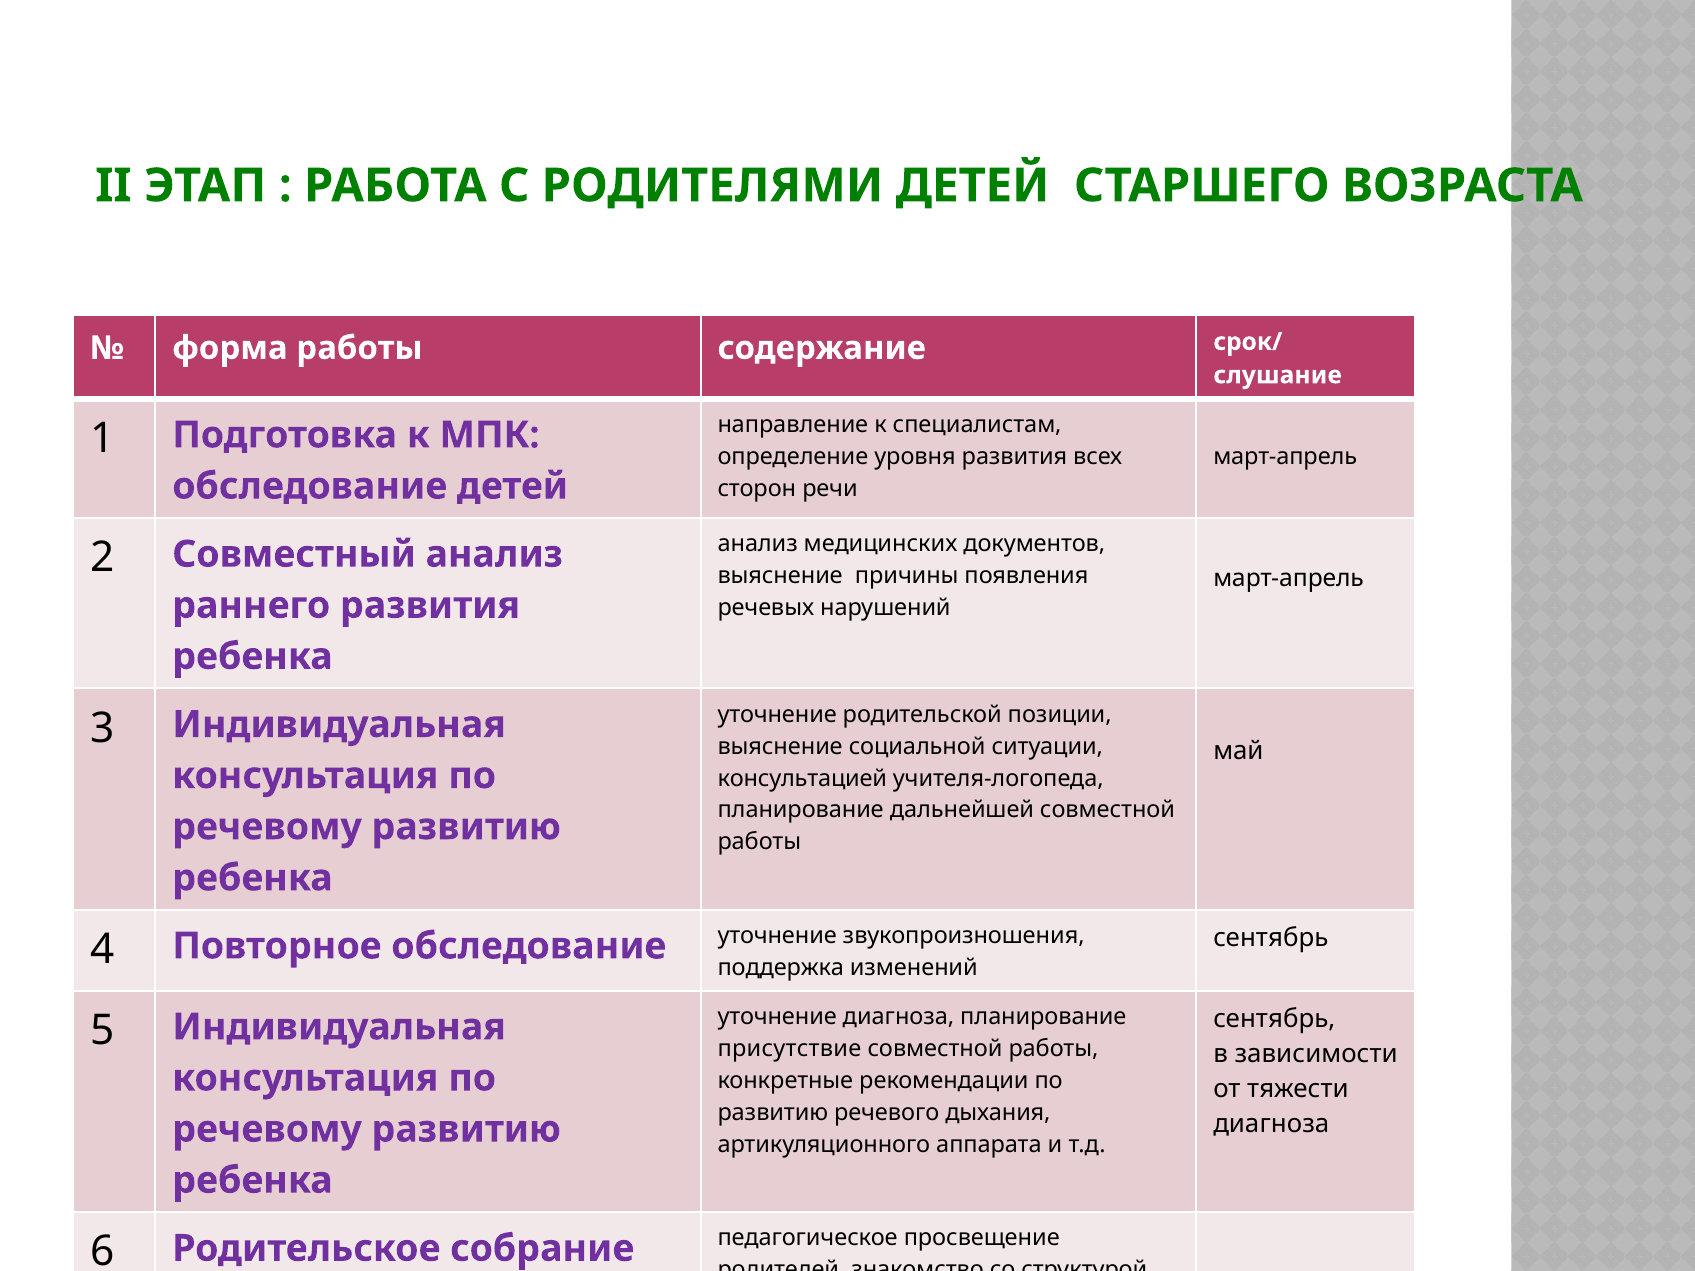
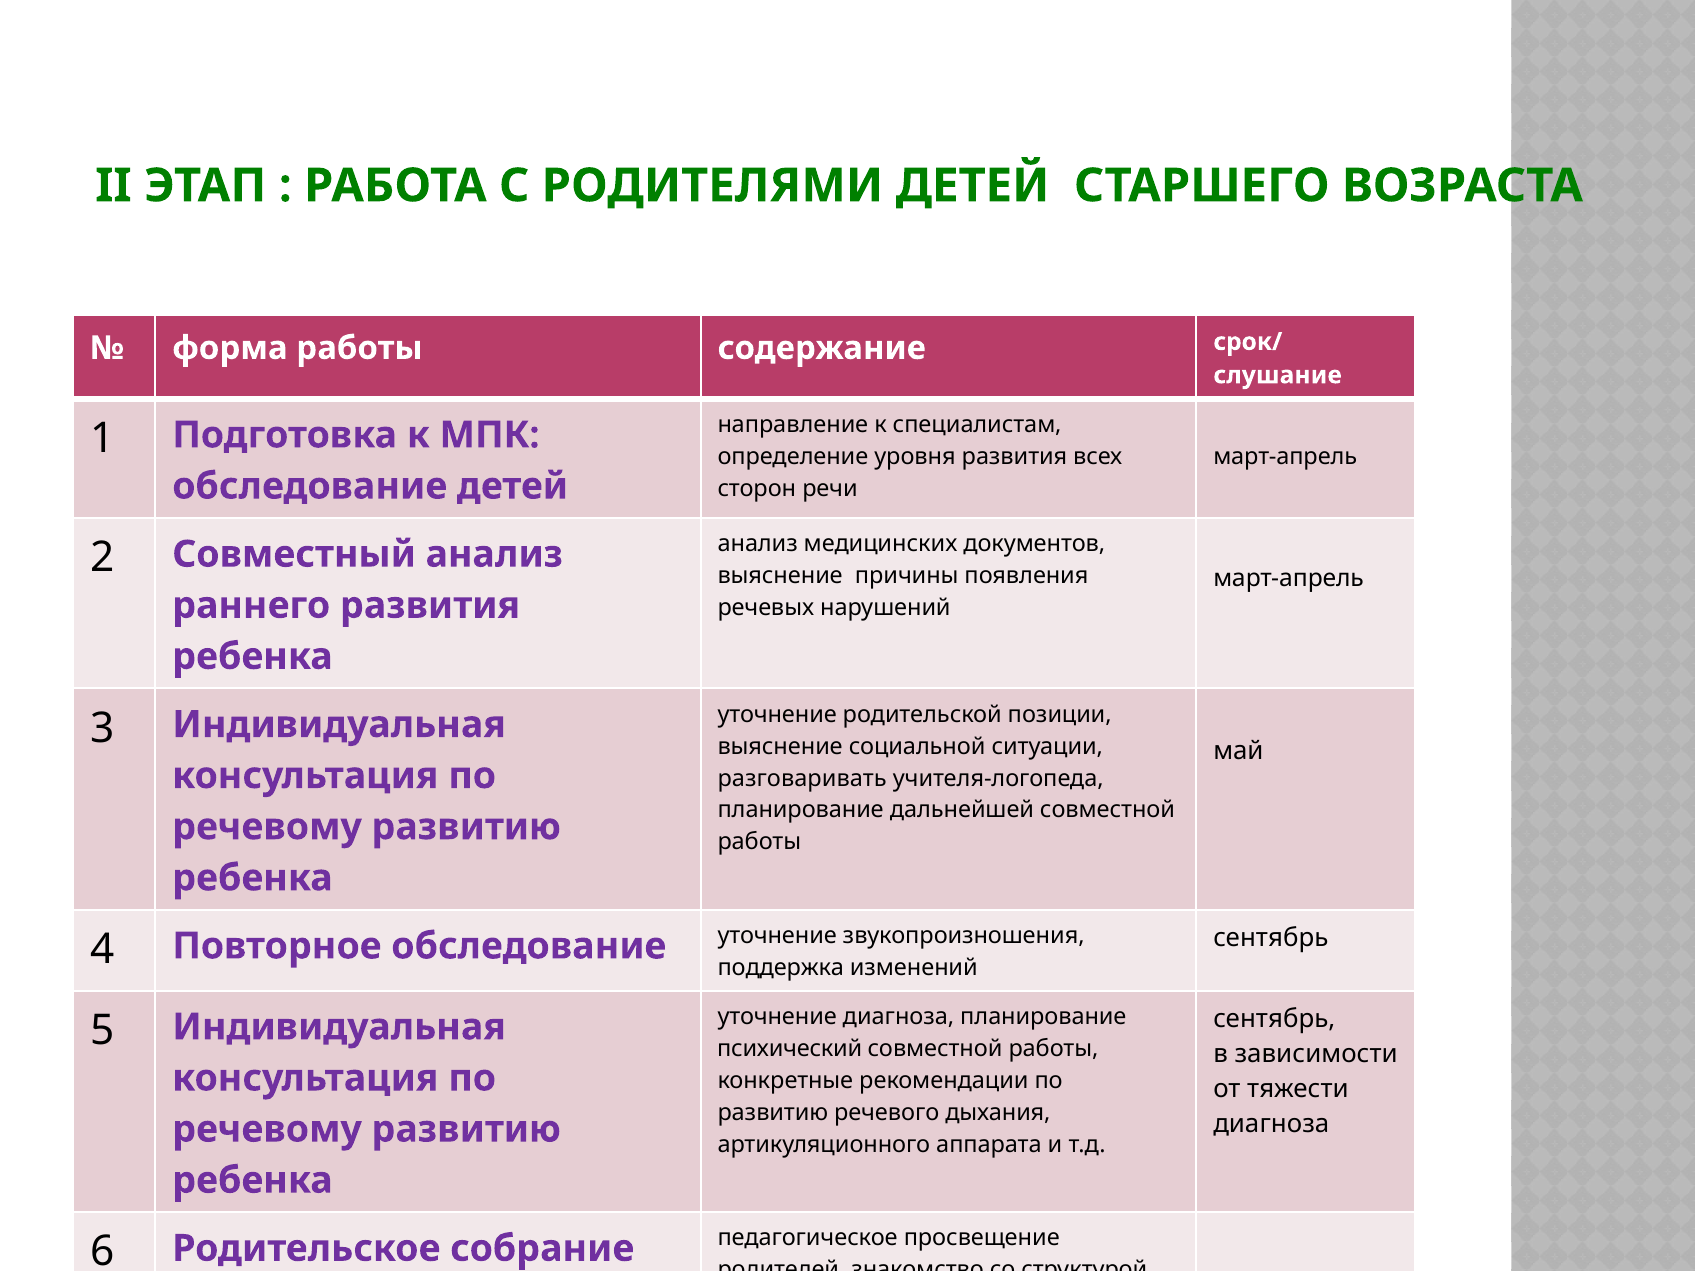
консультацией: консультацией -> разговаривать
присутствие: присутствие -> психический
